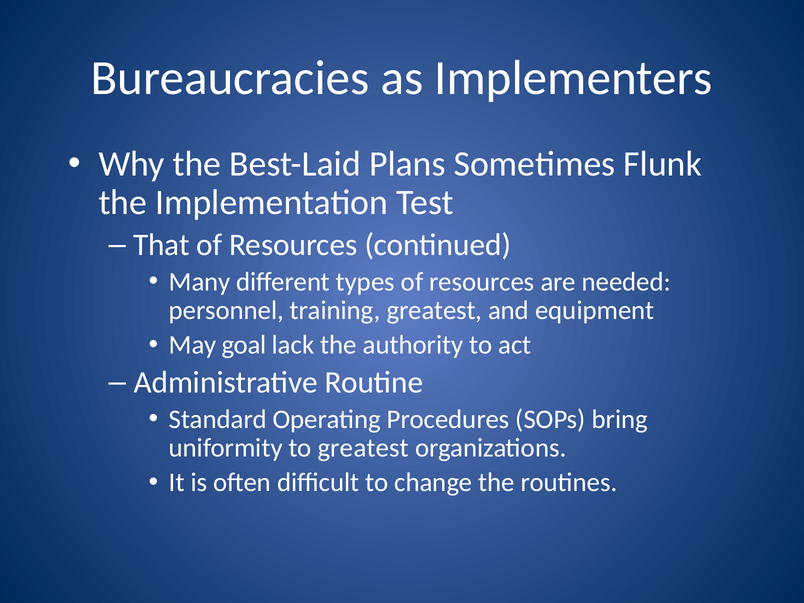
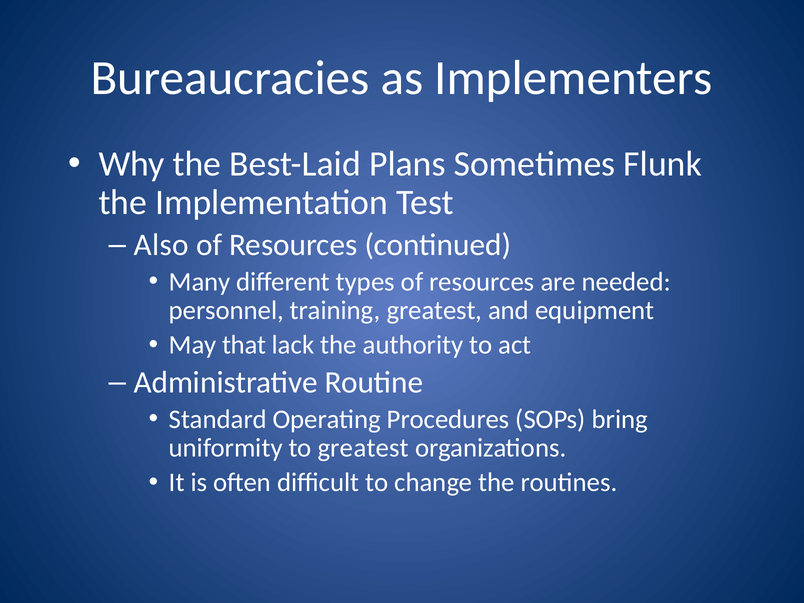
That: That -> Also
goal: goal -> that
